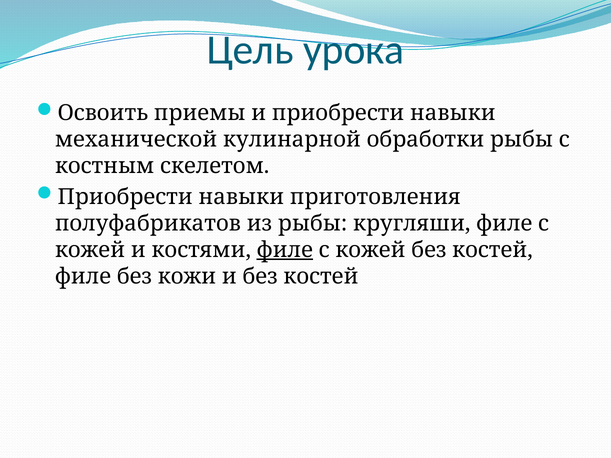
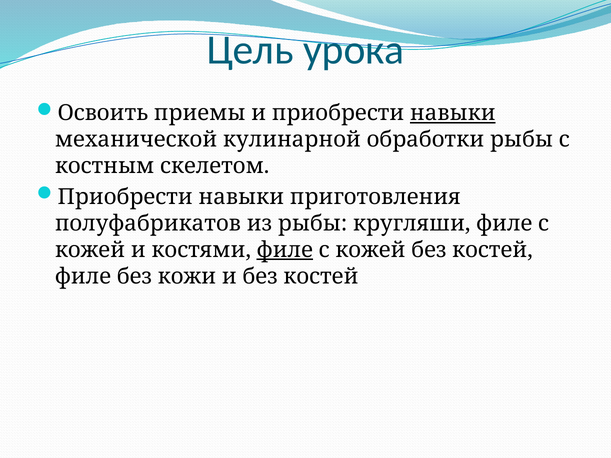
навыки at (453, 113) underline: none -> present
